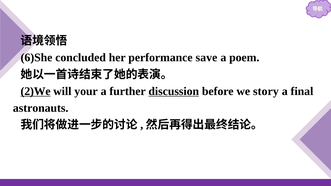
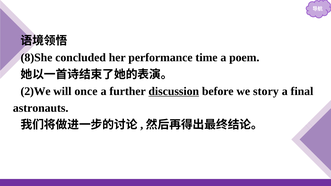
6)She: 6)She -> 8)She
save: save -> time
2)We underline: present -> none
your: your -> once
